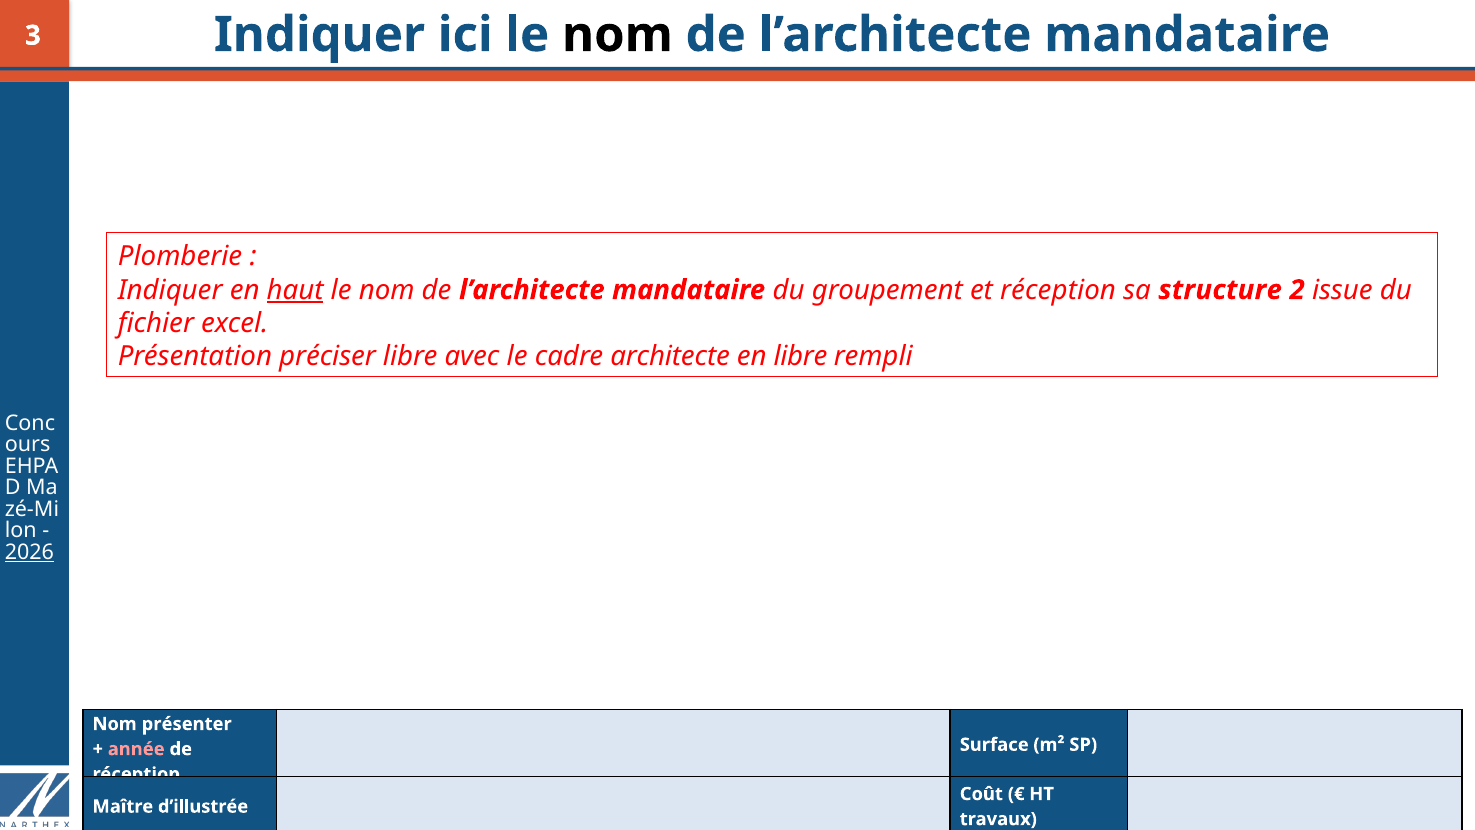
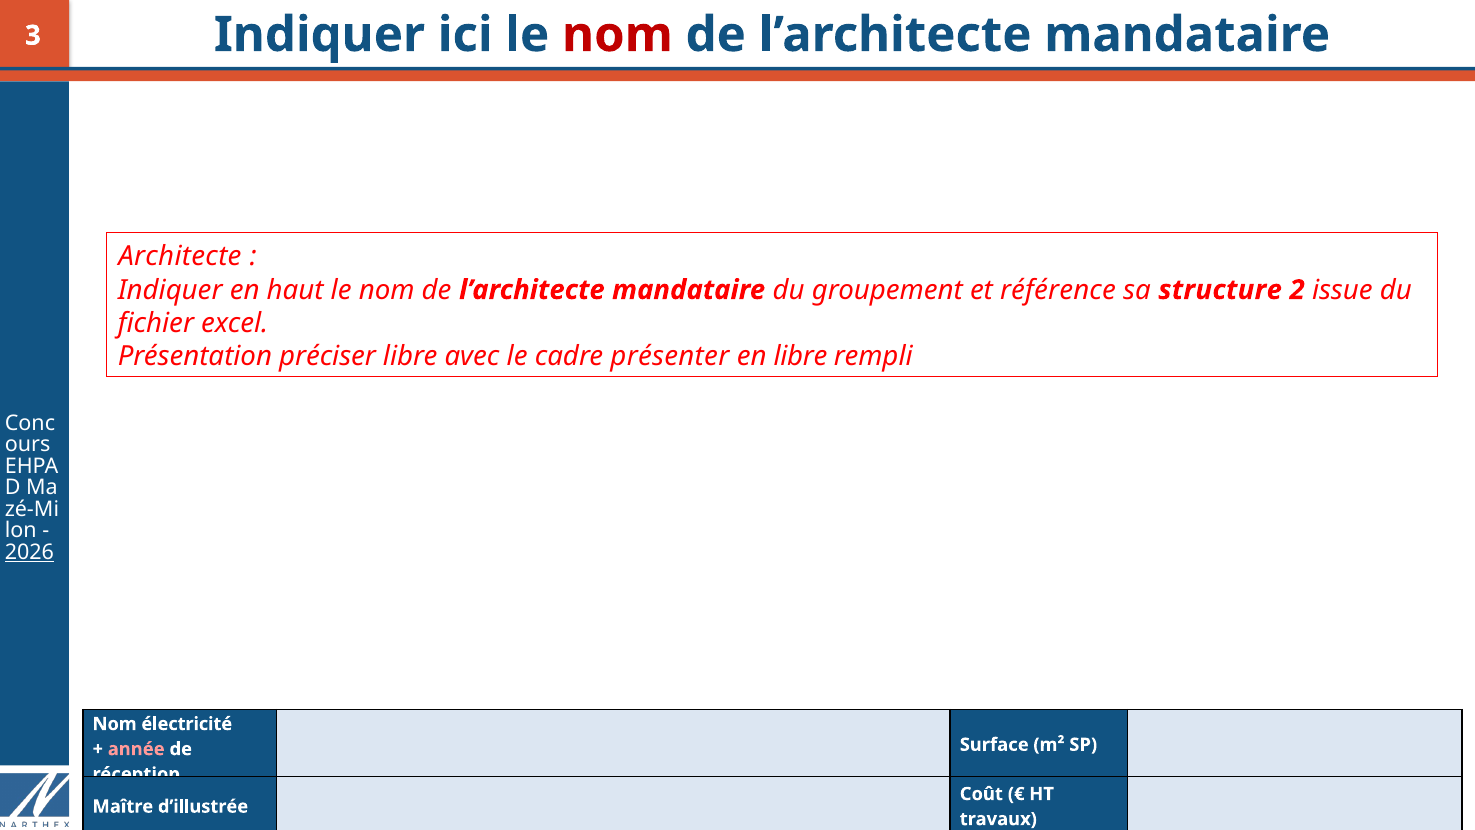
nom at (617, 35) colour: black -> red
Plomberie: Plomberie -> Architecte
haut underline: present -> none
et réception: réception -> référence
architecte: architecte -> présenter
présenter: présenter -> électricité
